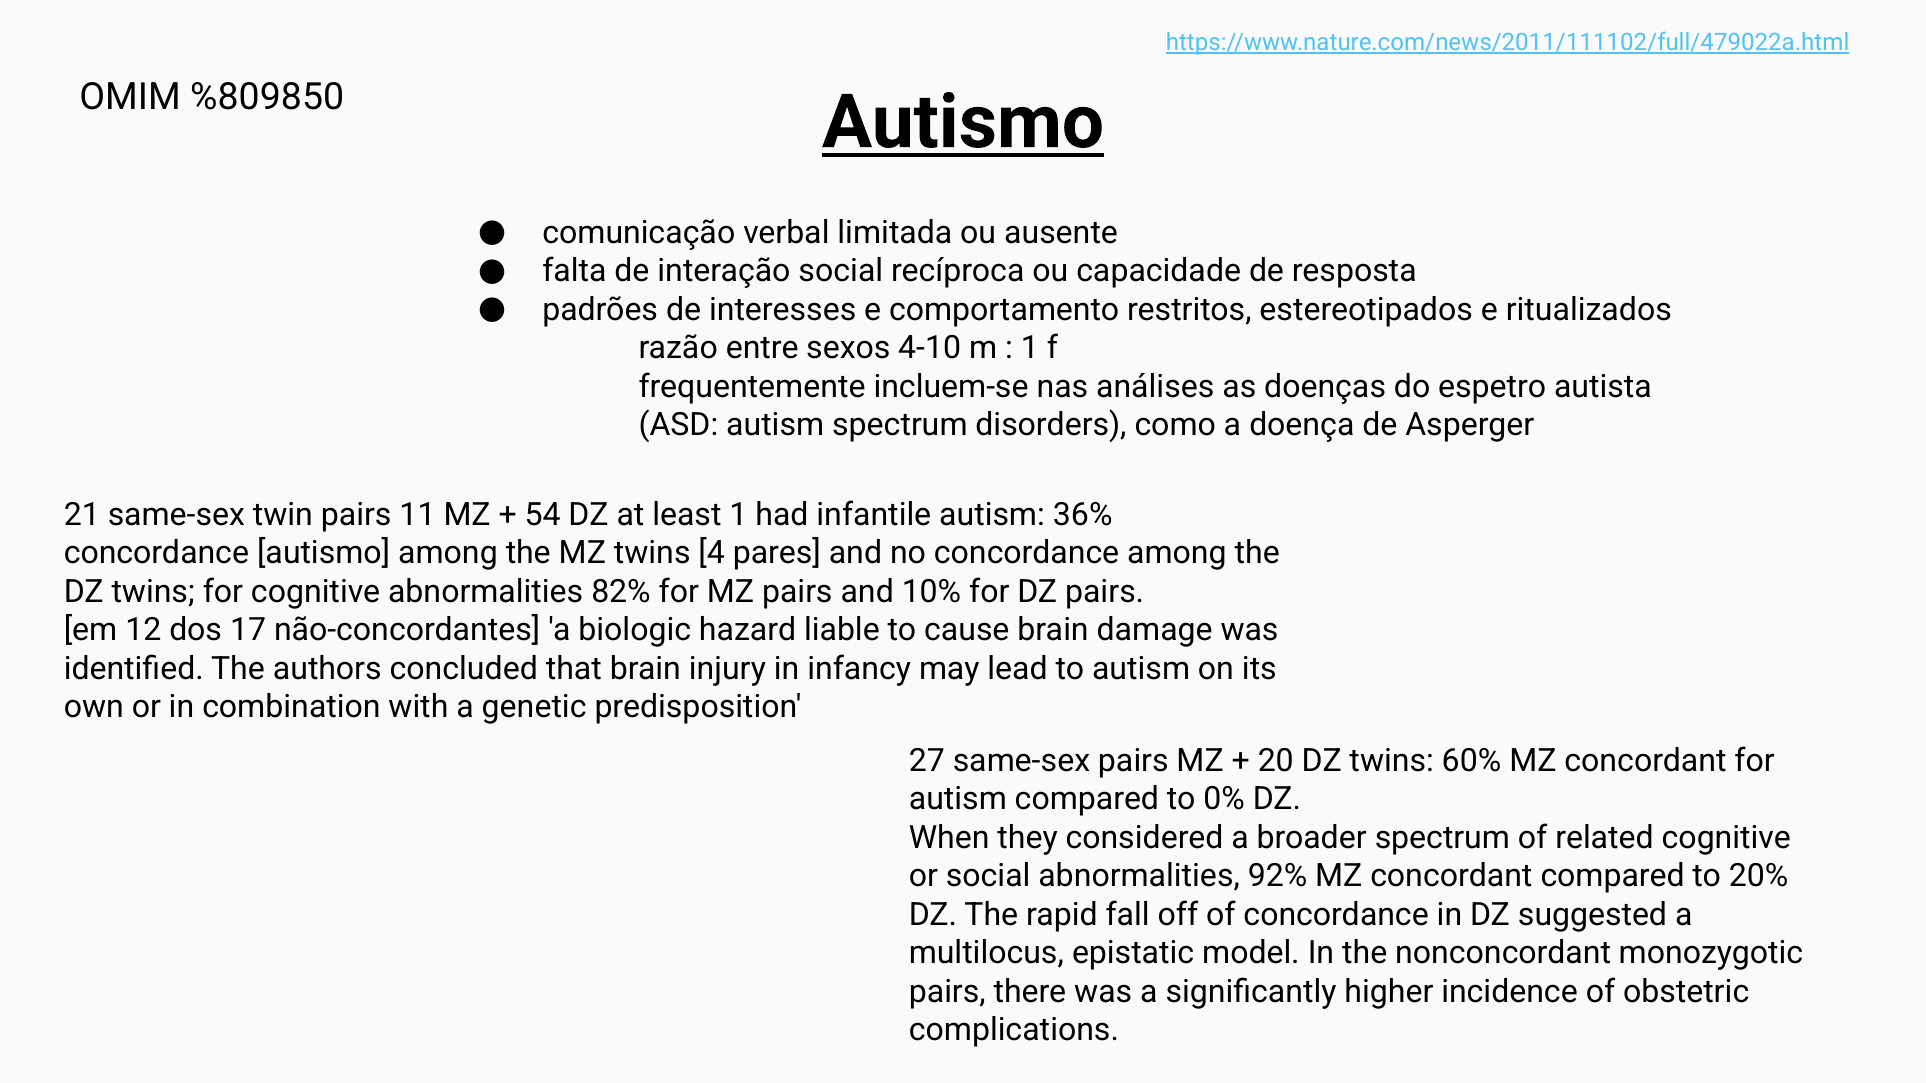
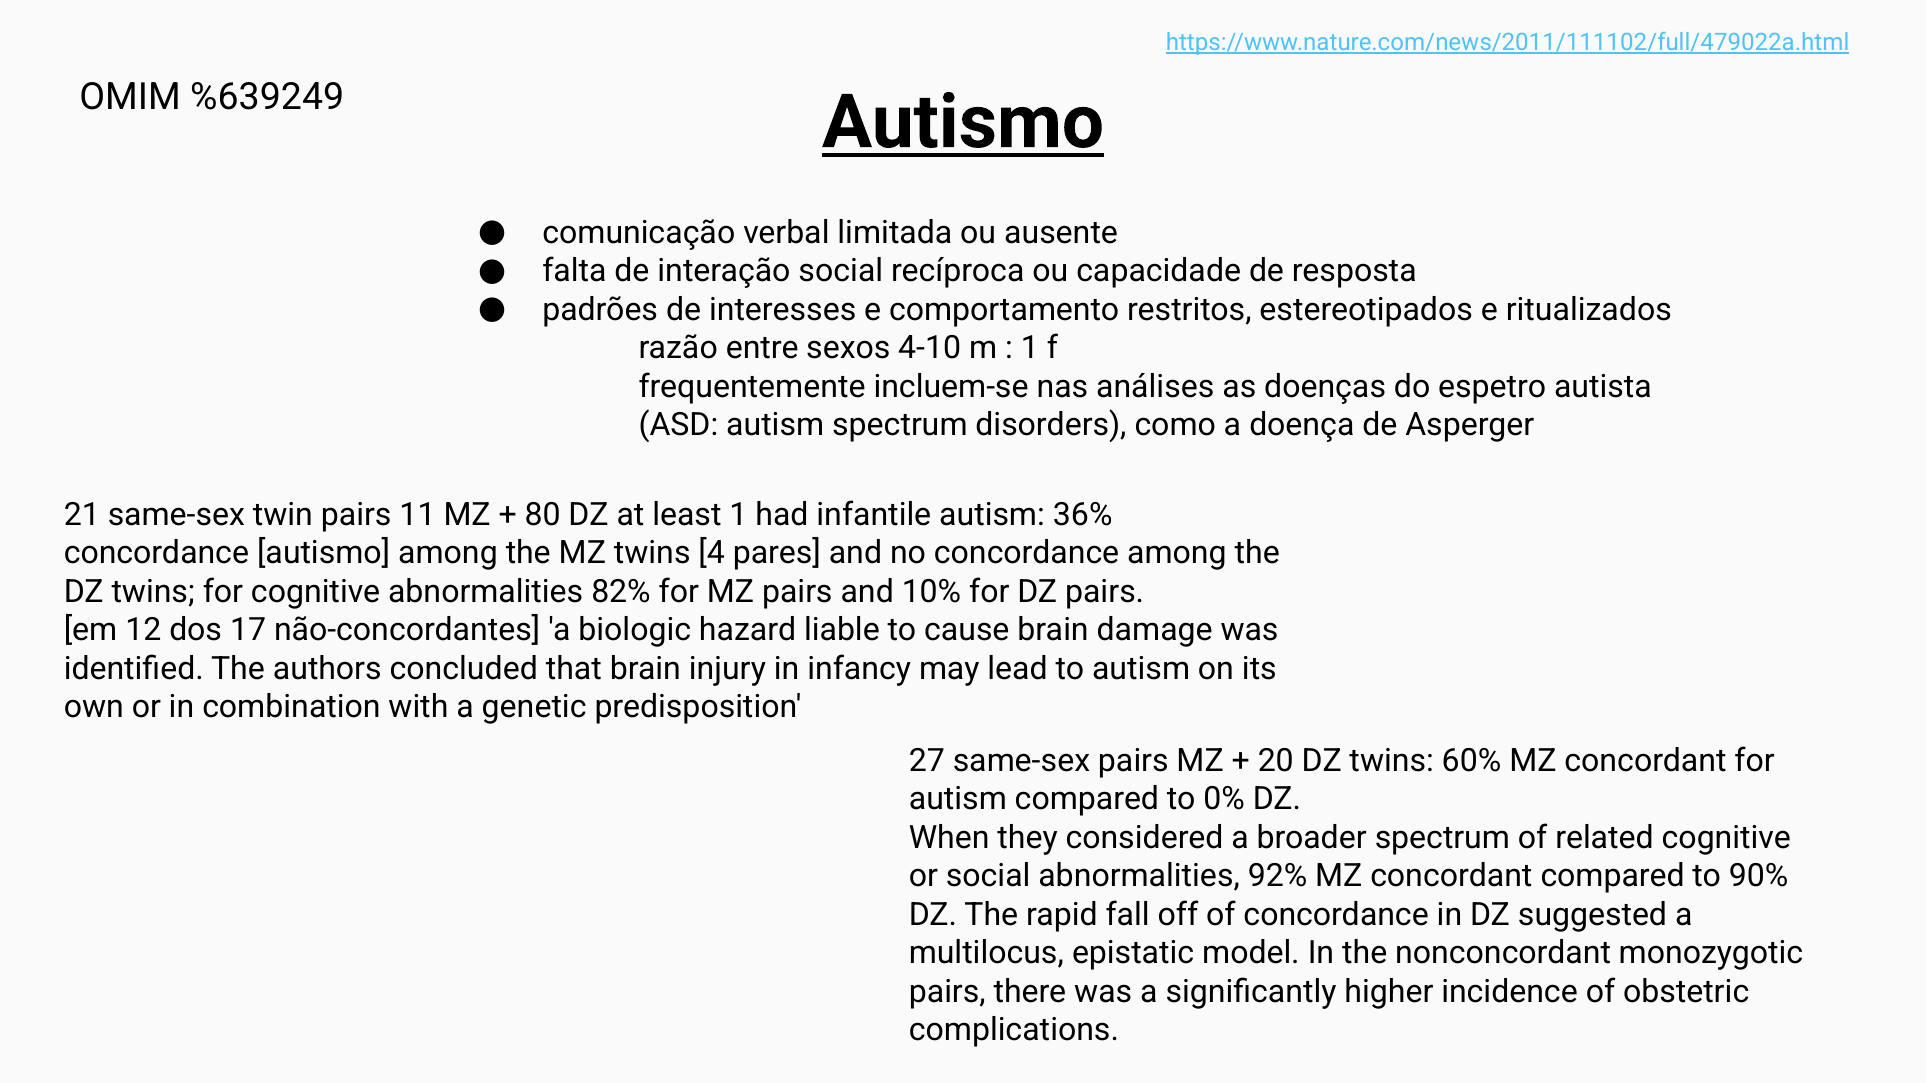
%809850: %809850 -> %639249
54: 54 -> 80
20%: 20% -> 90%
